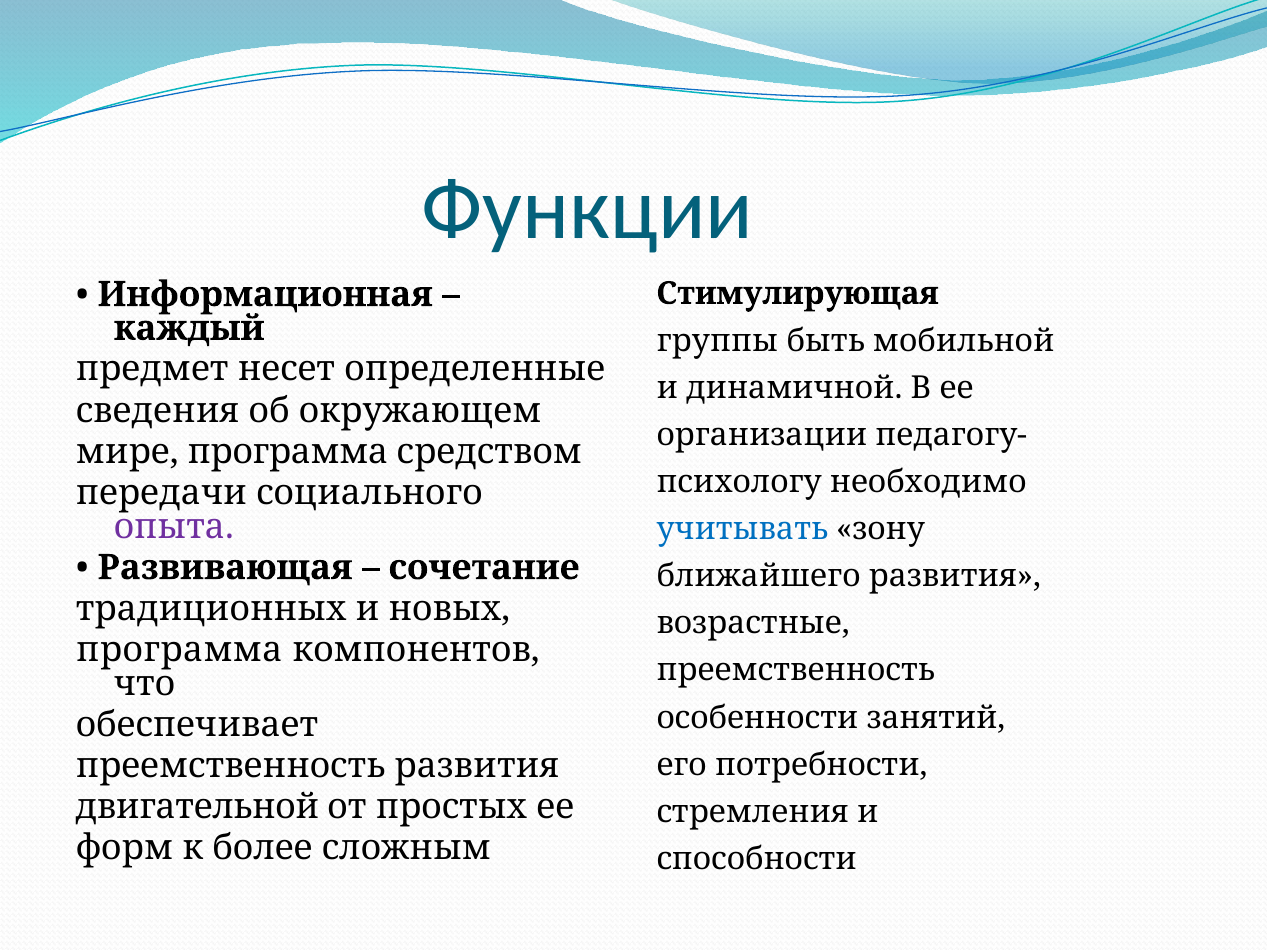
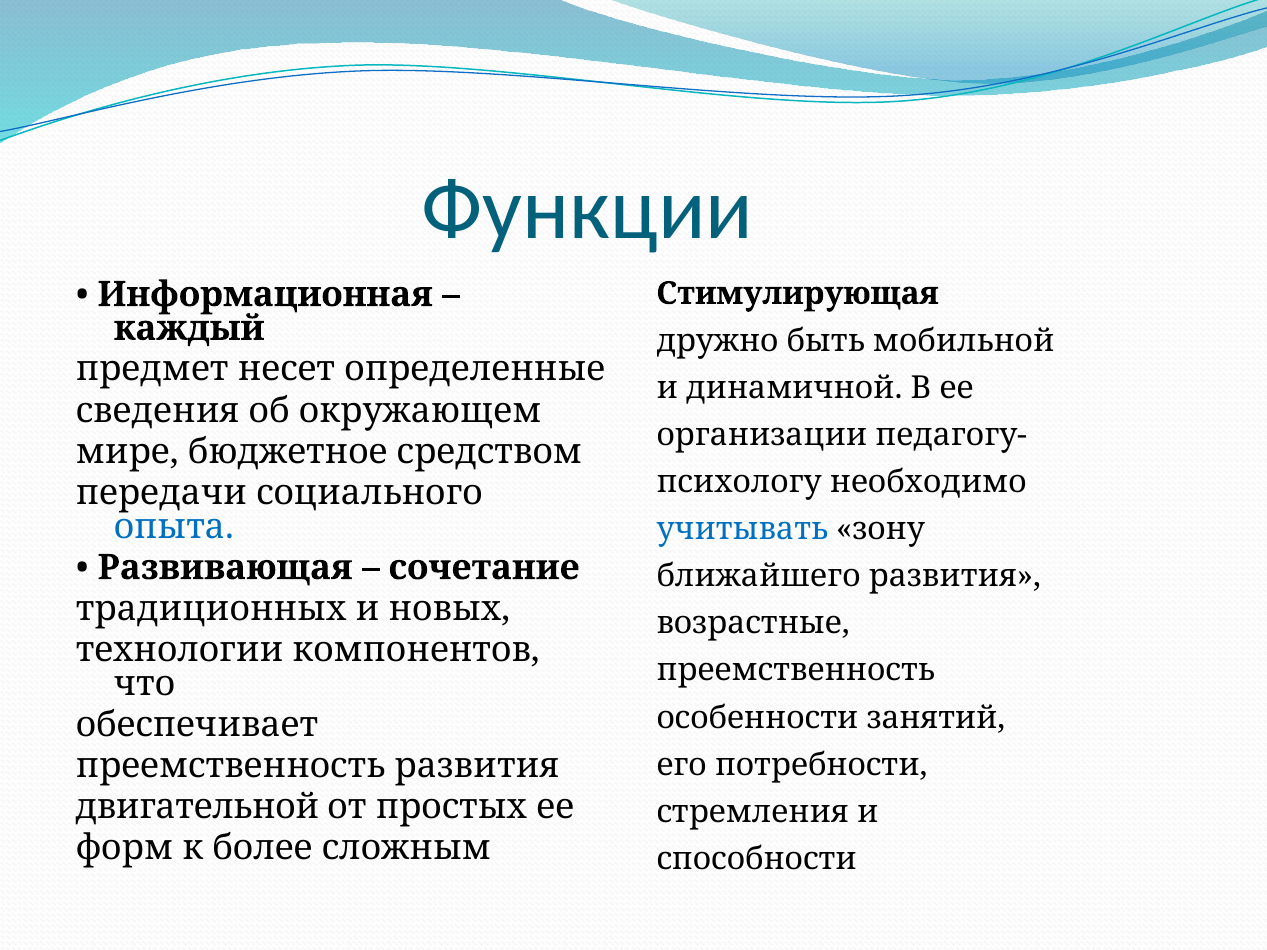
группы: группы -> дружно
мире программа: программа -> бюджетное
опыта colour: purple -> blue
программа at (179, 650): программа -> технологии
